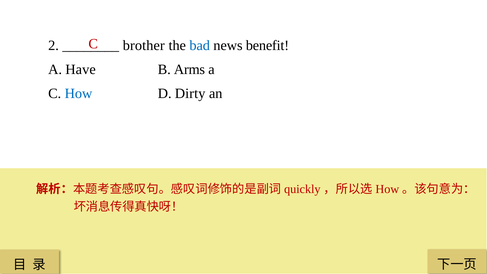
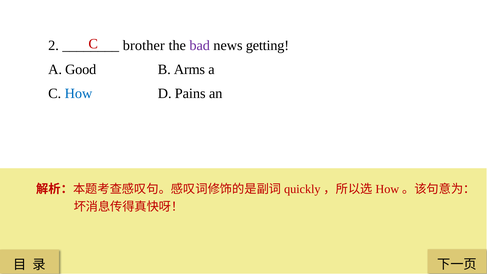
bad colour: blue -> purple
benefit: benefit -> getting
Have: Have -> Good
Dirty: Dirty -> Pains
